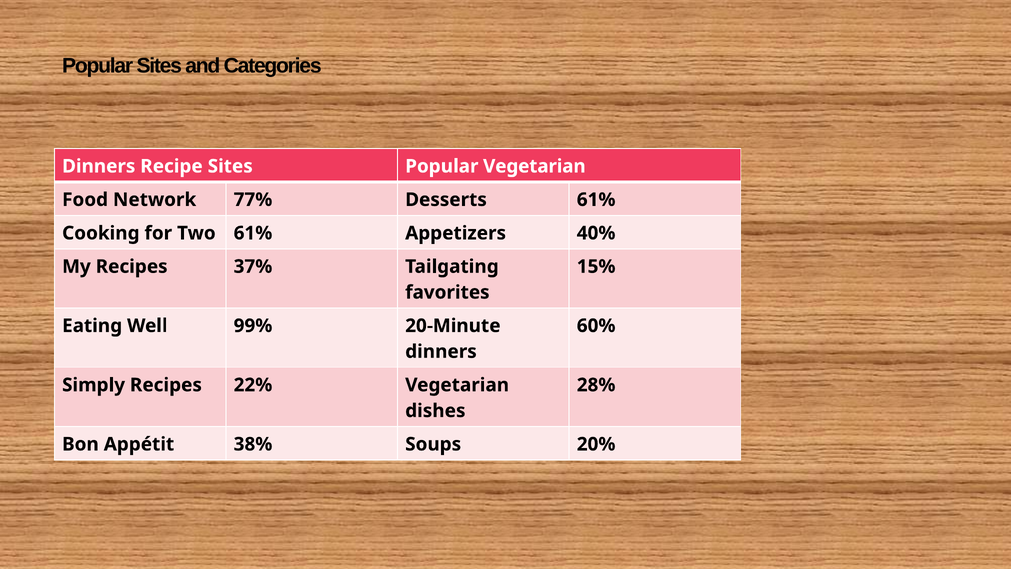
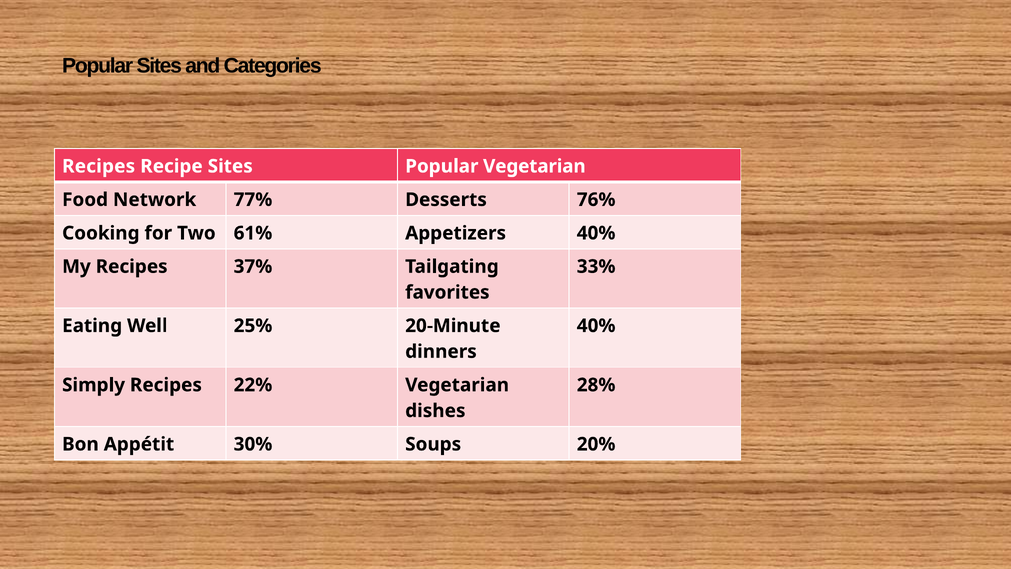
Dinners at (99, 166): Dinners -> Recipes
Desserts 61%: 61% -> 76%
15%: 15% -> 33%
99%: 99% -> 25%
60% at (596, 326): 60% -> 40%
38%: 38% -> 30%
